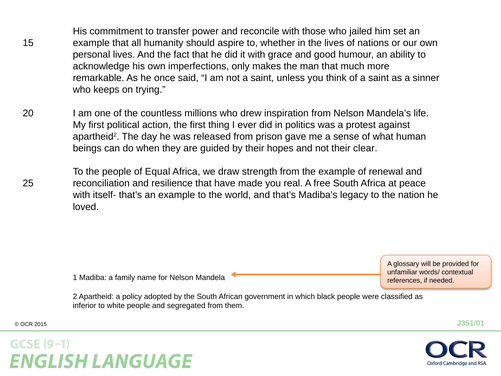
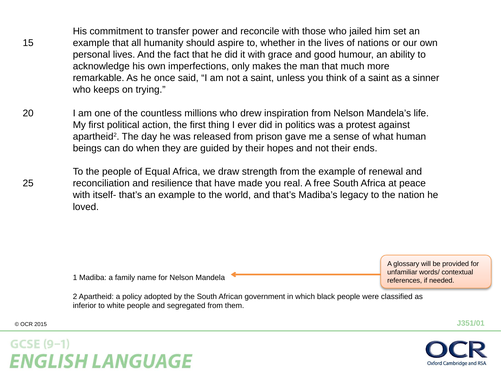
clear: clear -> ends
